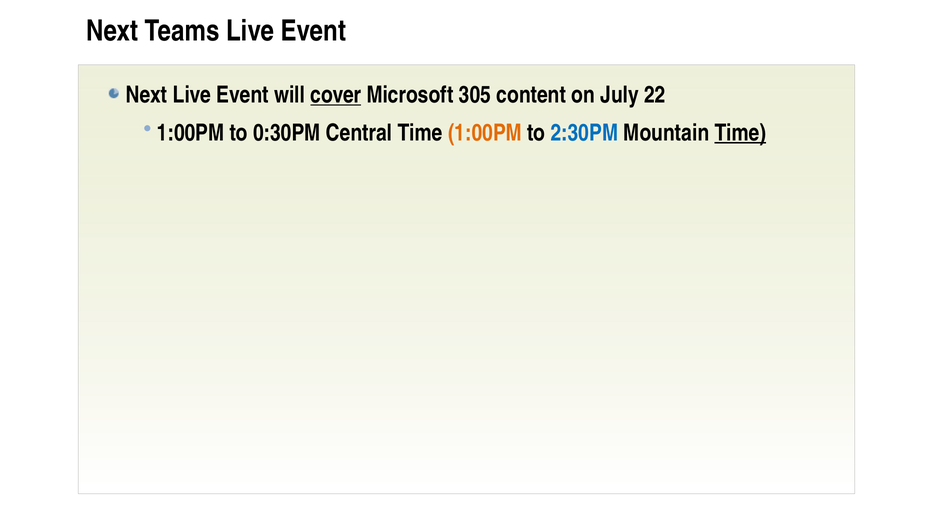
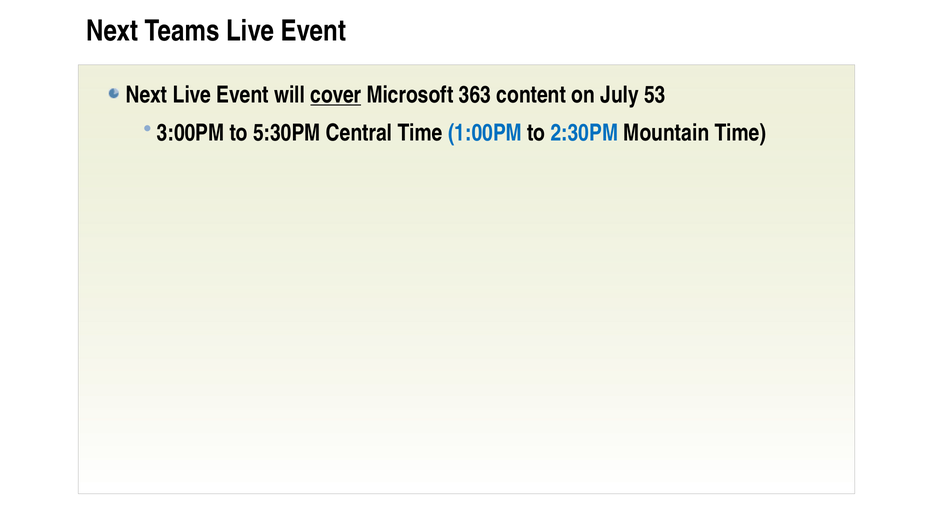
305: 305 -> 363
22: 22 -> 53
1:00PM at (191, 133): 1:00PM -> 3:00PM
0:30PM: 0:30PM -> 5:30PM
1:00PM at (485, 133) colour: orange -> blue
Time at (740, 133) underline: present -> none
